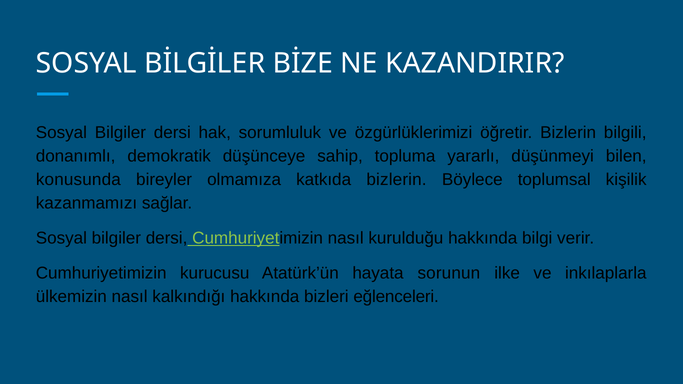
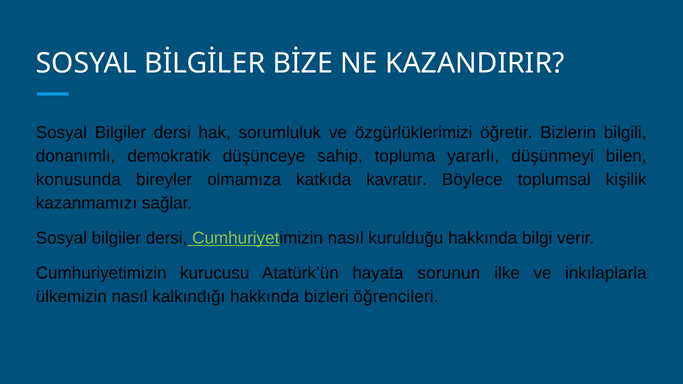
katkıda bizlerin: bizlerin -> kavratır
eğlenceleri: eğlenceleri -> öğrencileri
